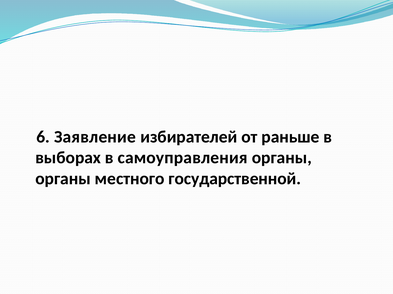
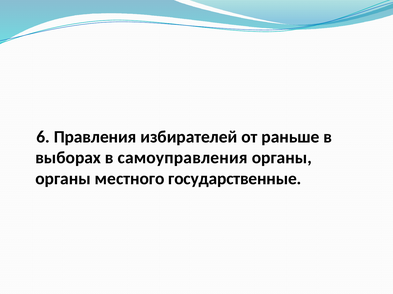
Заявление: Заявление -> Правления
государственной: государственной -> государственные
